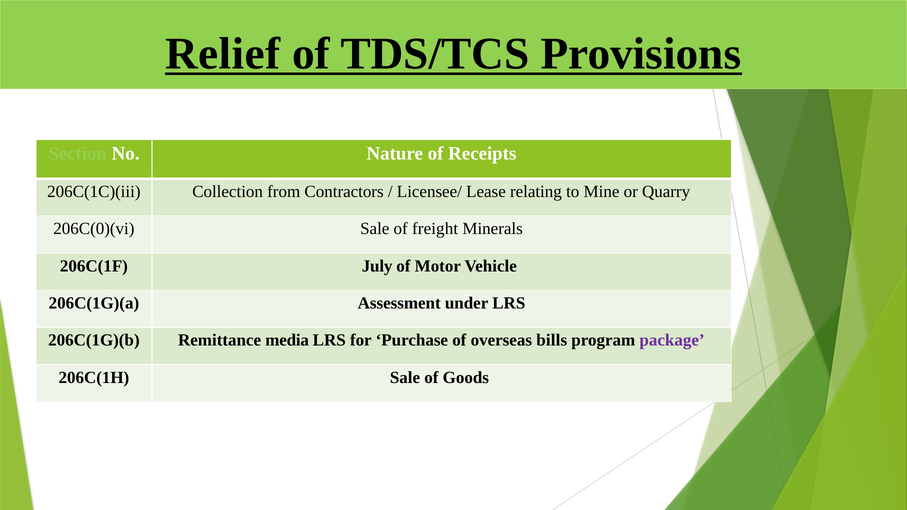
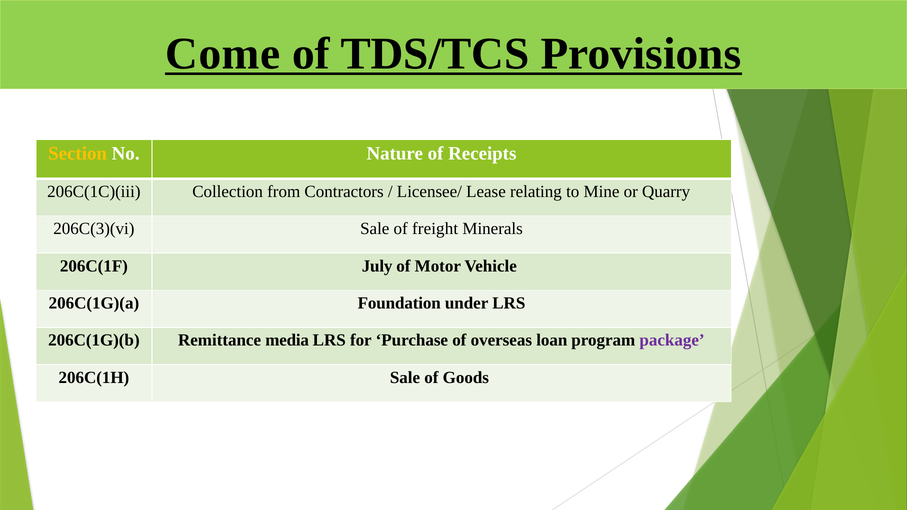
Relief: Relief -> Come
Section colour: light green -> yellow
206C(0)(vi: 206C(0)(vi -> 206C(3)(vi
Assessment: Assessment -> Foundation
bills: bills -> loan
